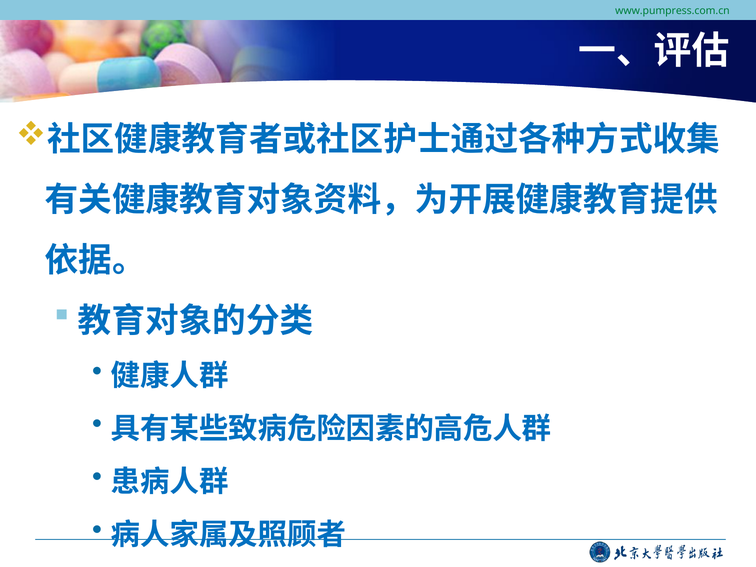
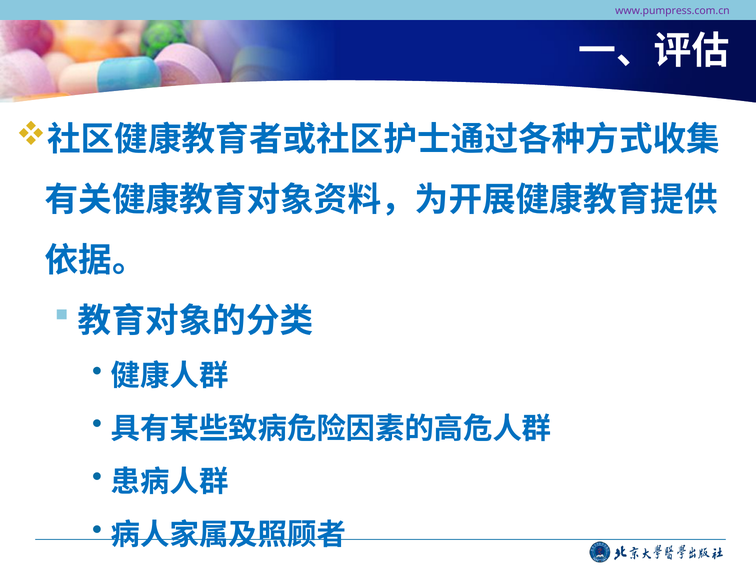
www.pumpress.com.cn colour: green -> purple
